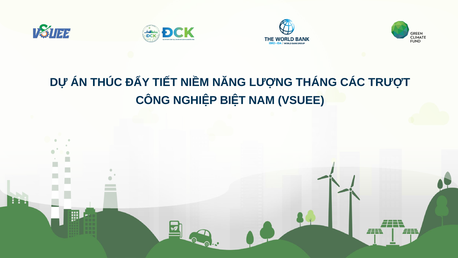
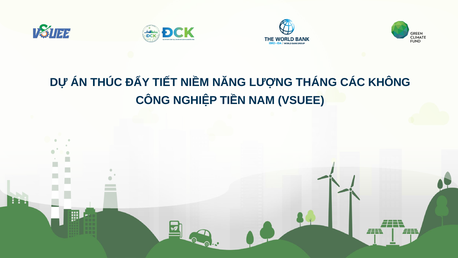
TRƯỢT: TRƯỢT -> KHÔNG
BIỆT: BIỆT -> TIỀN
